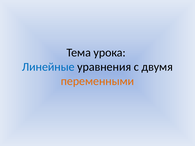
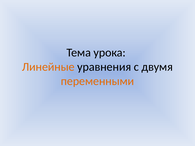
Линейные colour: blue -> orange
